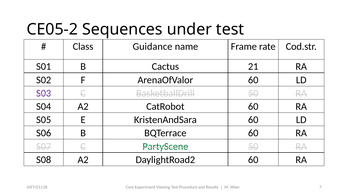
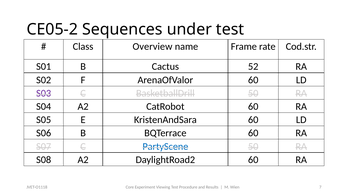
Guidance: Guidance -> Overview
21: 21 -> 52
PartyScene colour: green -> blue
